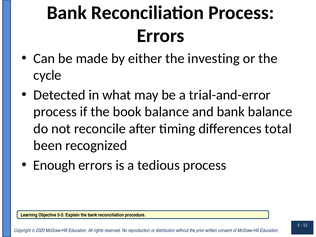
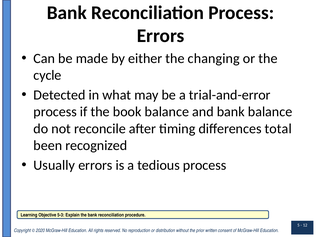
investing: investing -> changing
Enough: Enough -> Usually
